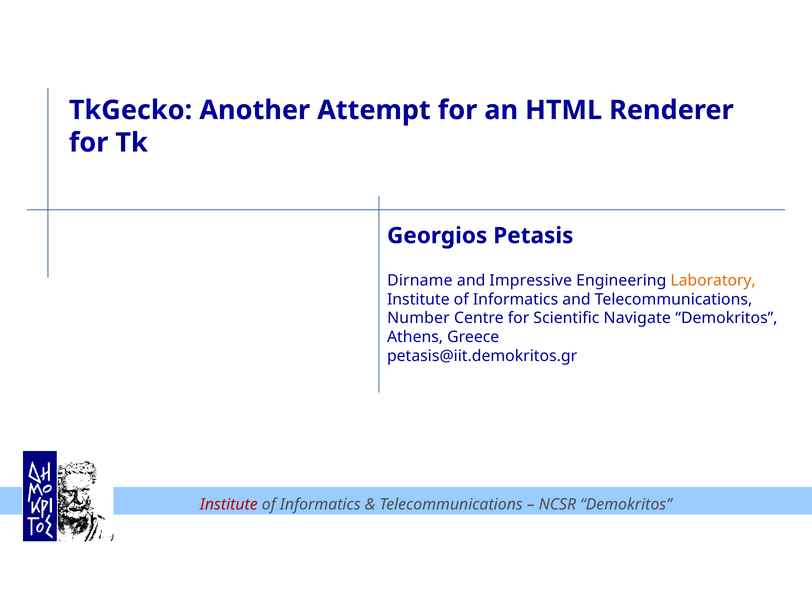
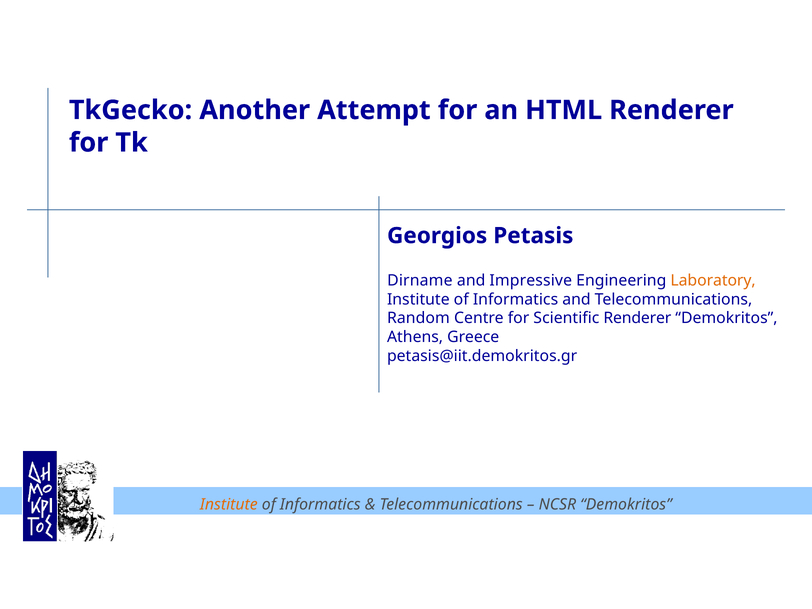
Number: Number -> Random
Scientific Navigate: Navigate -> Renderer
Institute at (229, 504) colour: red -> orange
